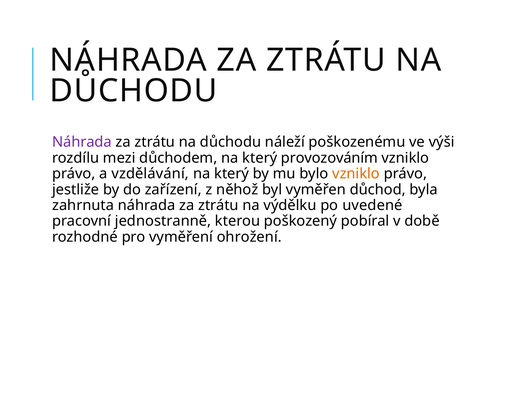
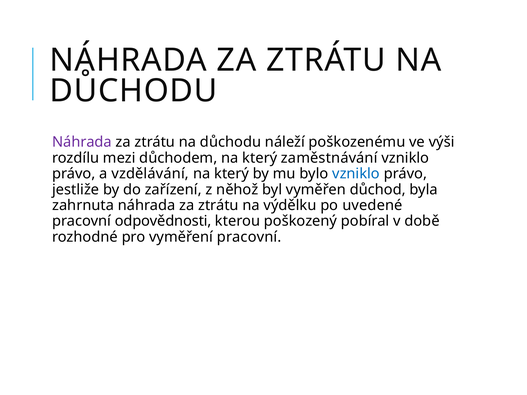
provozováním: provozováním -> zaměstnávání
vzniklo at (356, 174) colour: orange -> blue
jednostranně: jednostranně -> odpovědnosti
vyměření ohrožení: ohrožení -> pracovní
